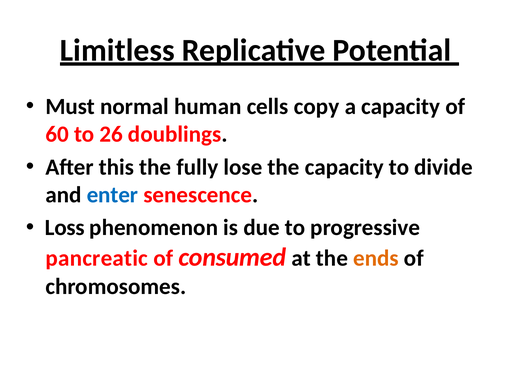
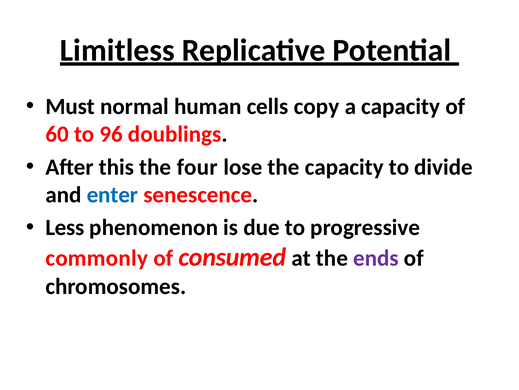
26: 26 -> 96
fully: fully -> four
Loss: Loss -> Less
pancreatic: pancreatic -> commonly
ends colour: orange -> purple
